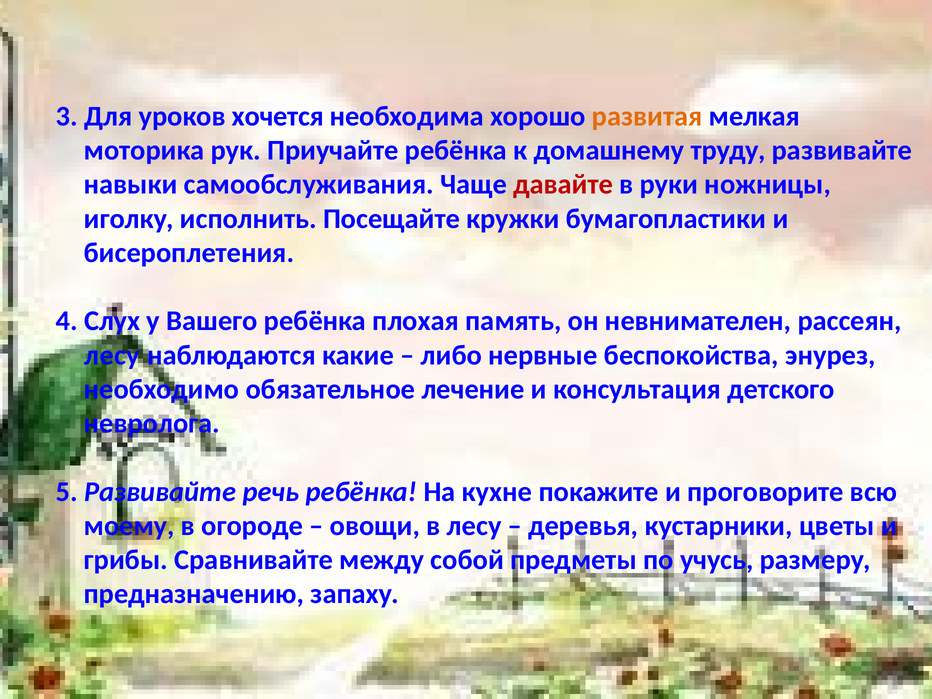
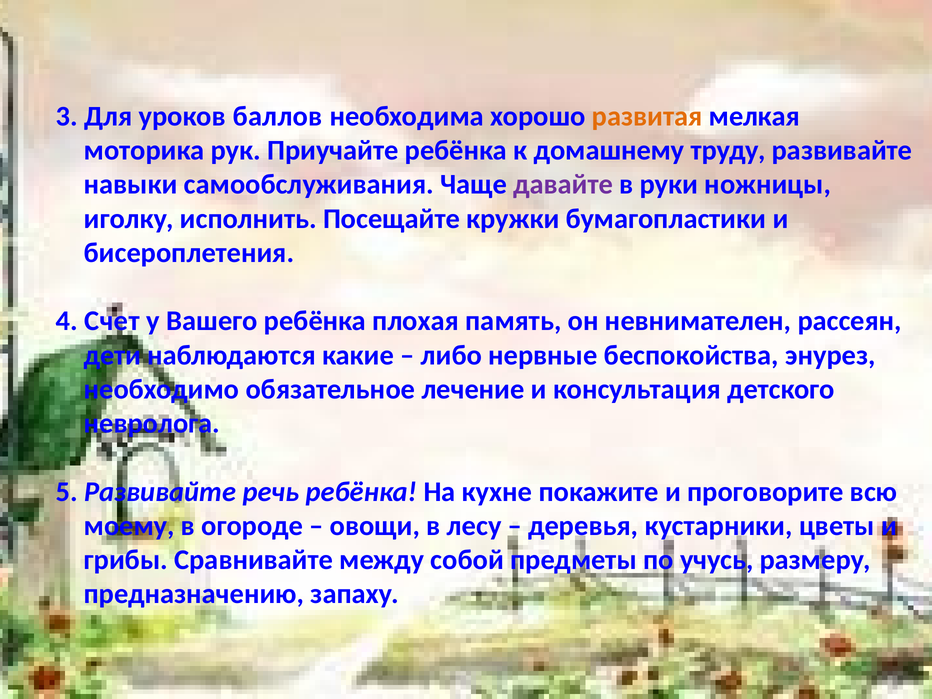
хочется: хочется -> баллов
давайте colour: red -> purple
Слух: Слух -> Счет
лесу at (112, 355): лесу -> дети
